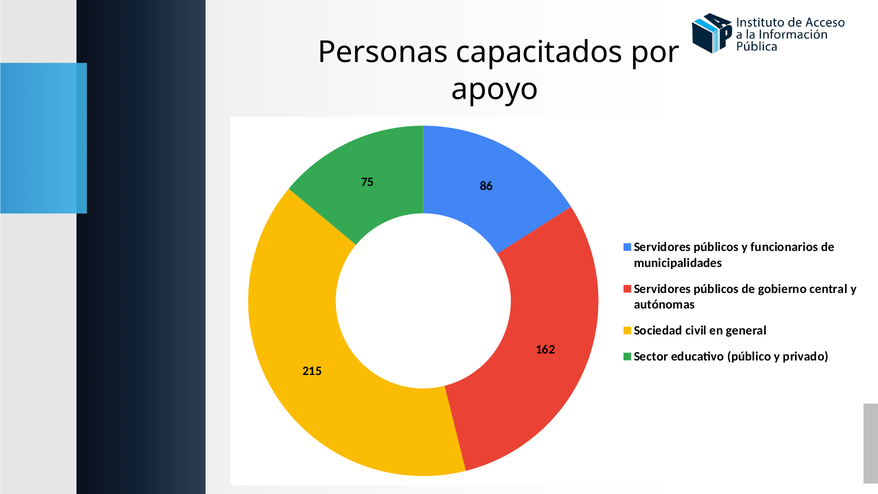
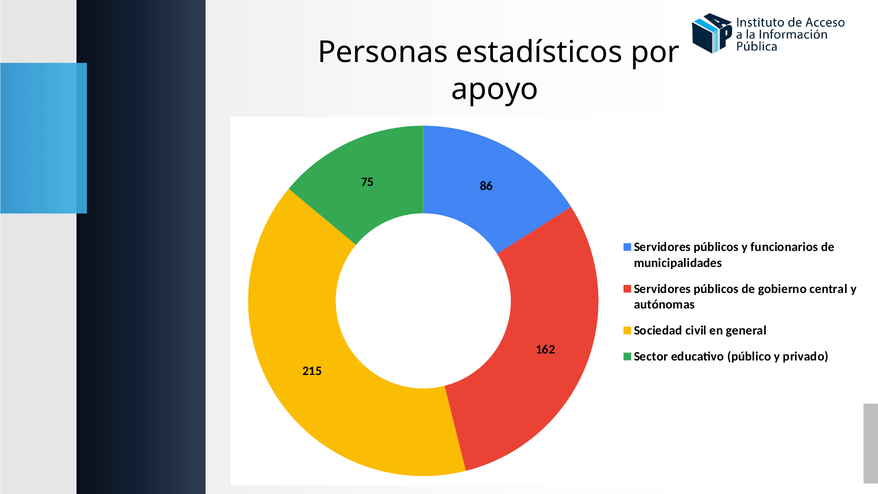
capacitados: capacitados -> estadísticos
